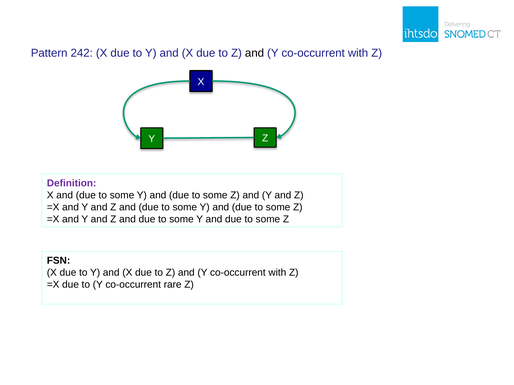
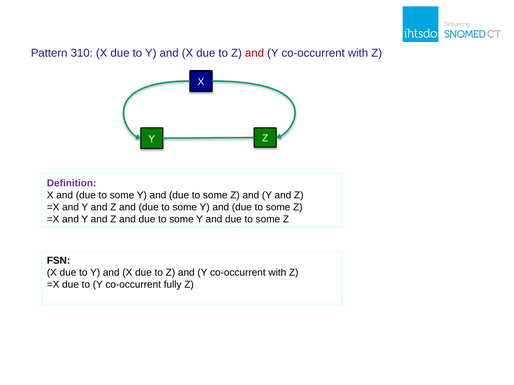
242: 242 -> 310
and at (255, 53) colour: black -> red
rare: rare -> fully
